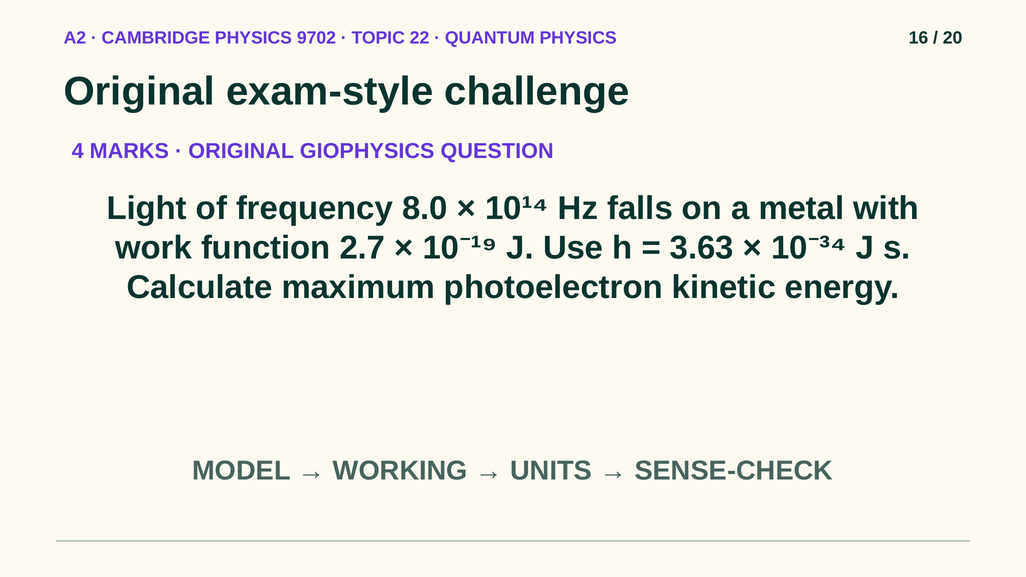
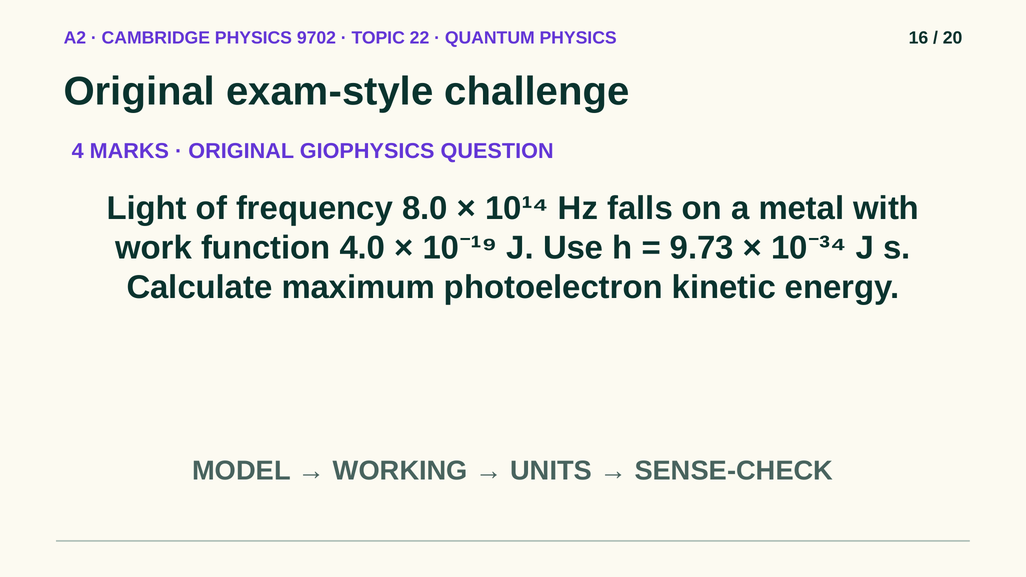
2.7: 2.7 -> 4.0
3.63: 3.63 -> 9.73
